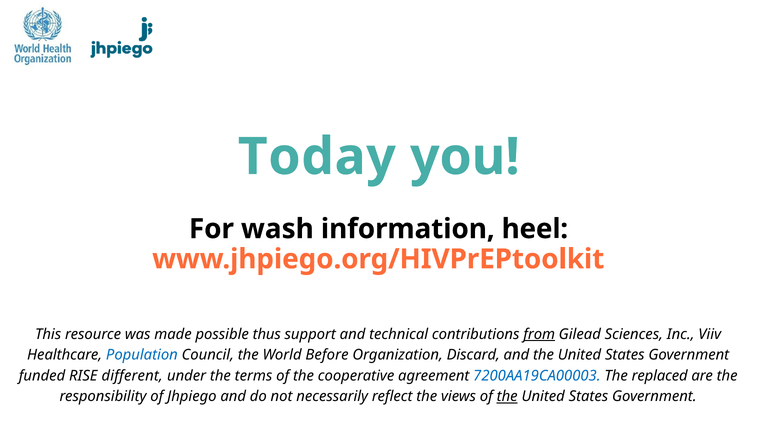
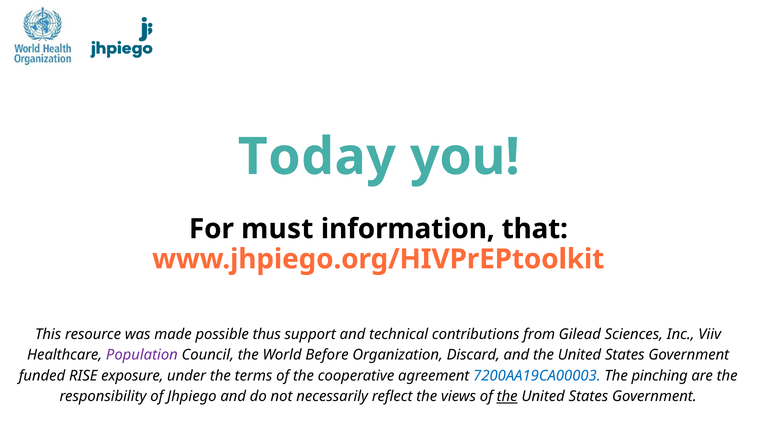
wash: wash -> must
heel: heel -> that
from underline: present -> none
Population colour: blue -> purple
different: different -> exposure
replaced: replaced -> pinching
